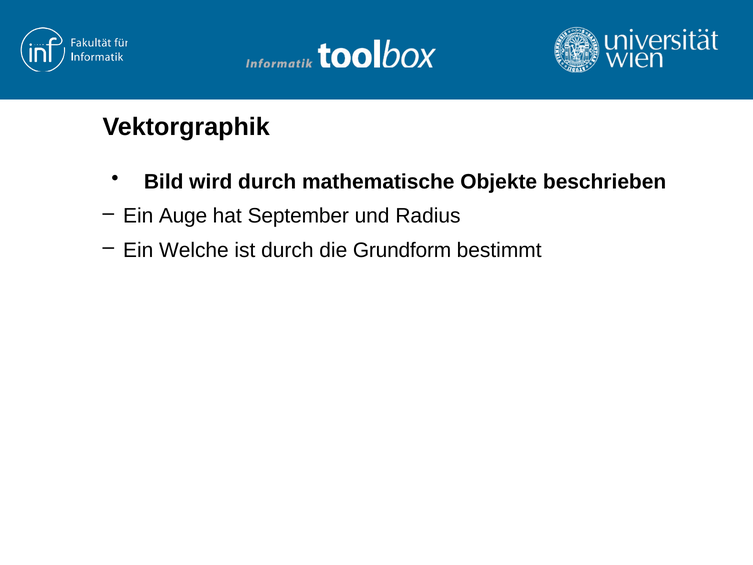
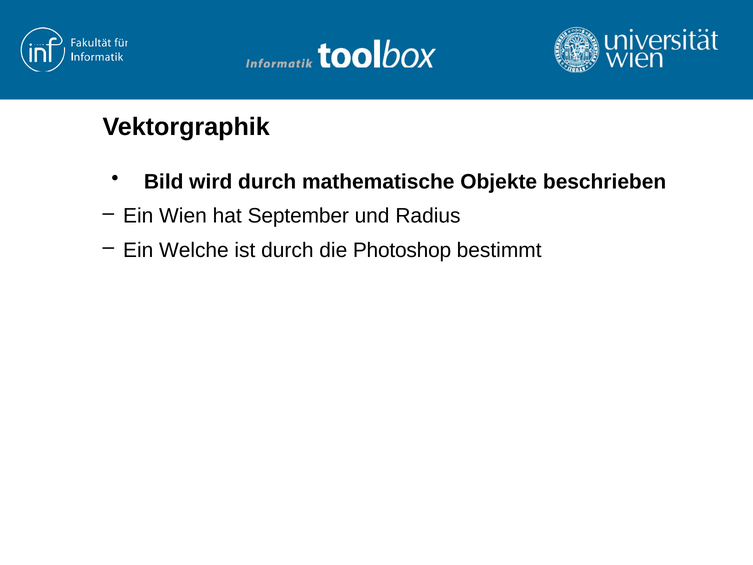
Auge: Auge -> Wien
Grundform: Grundform -> Photoshop
